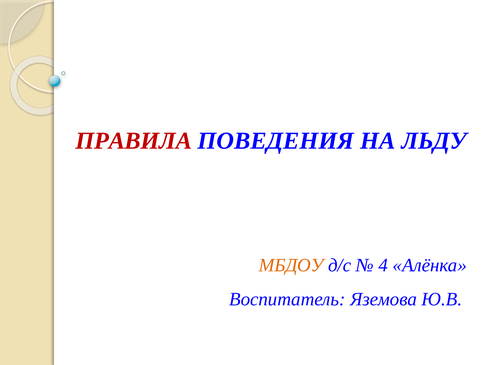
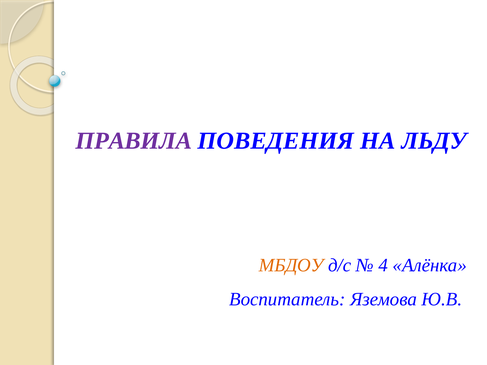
ПРАВИЛА colour: red -> purple
